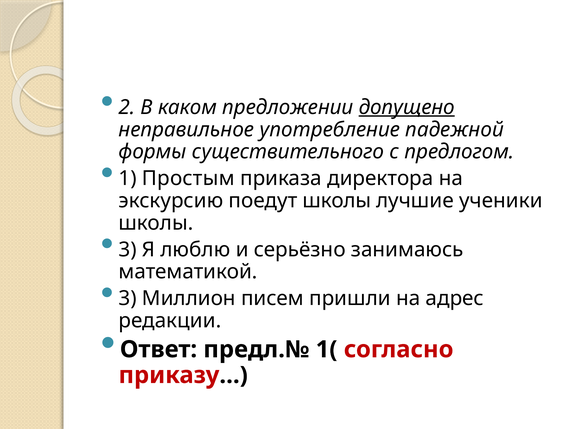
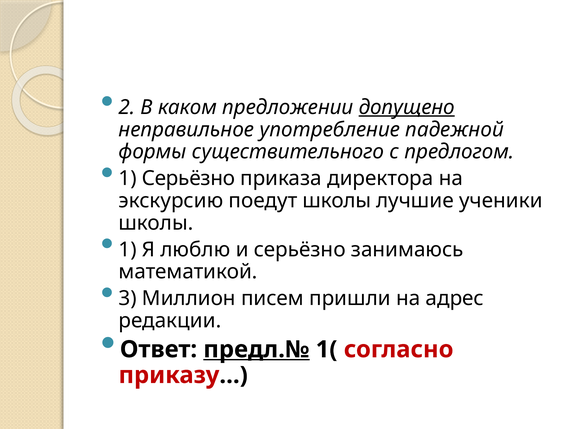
1 Простым: Простым -> Серьёзно
3 at (128, 250): 3 -> 1
предл.№ underline: none -> present
